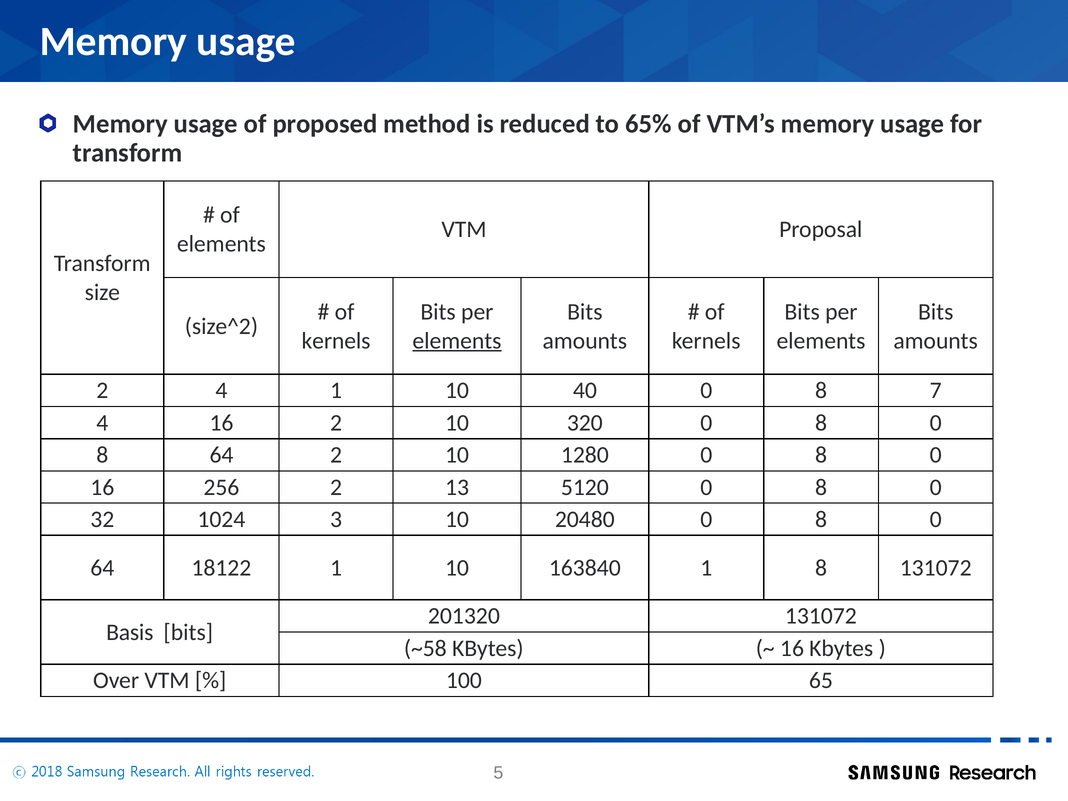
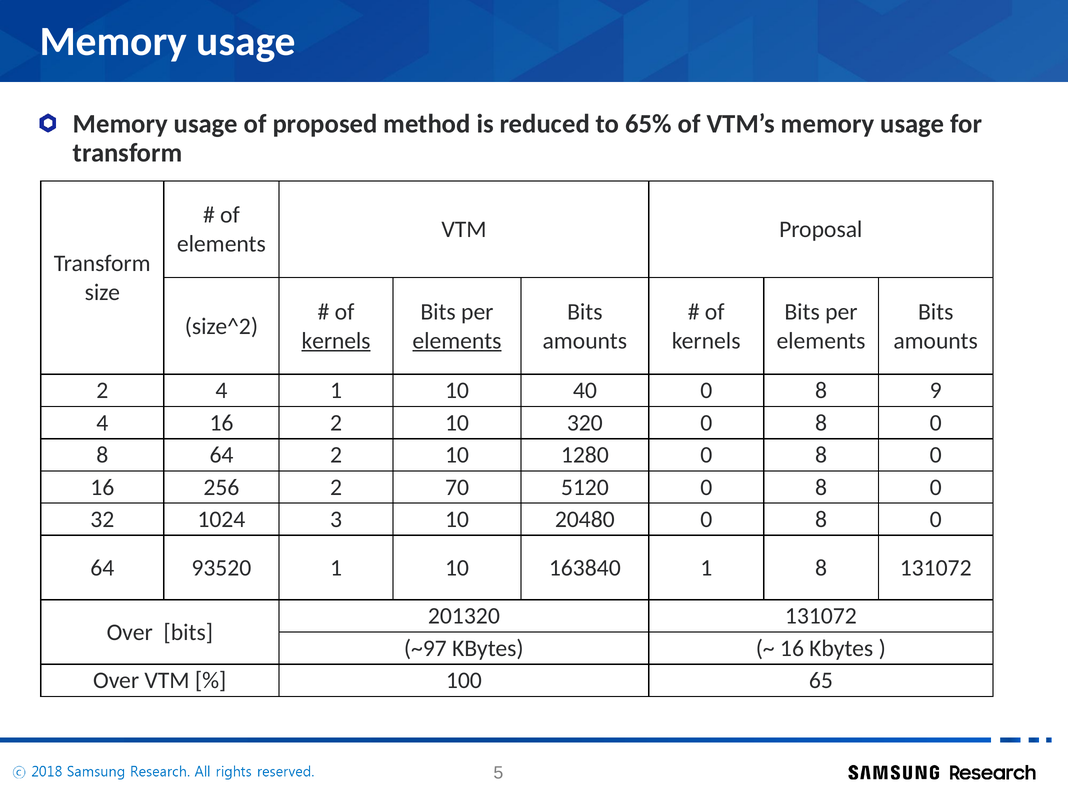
kernels at (336, 341) underline: none -> present
7: 7 -> 9
13: 13 -> 70
18122: 18122 -> 93520
Basis at (130, 632): Basis -> Over
~58: ~58 -> ~97
